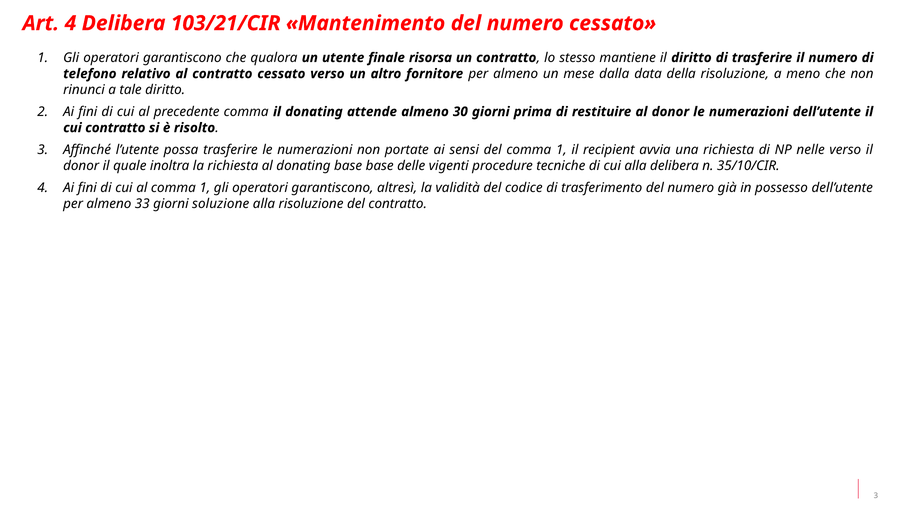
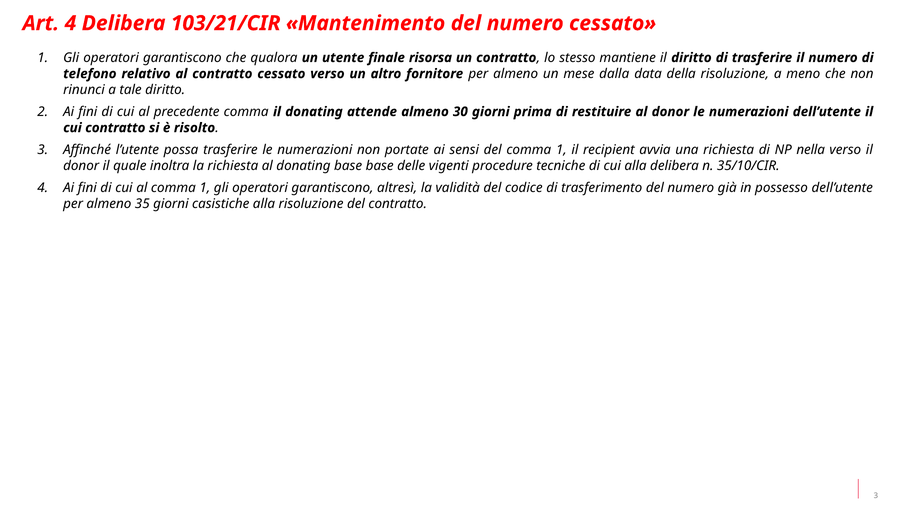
nelle: nelle -> nella
33: 33 -> 35
soluzione: soluzione -> casistiche
